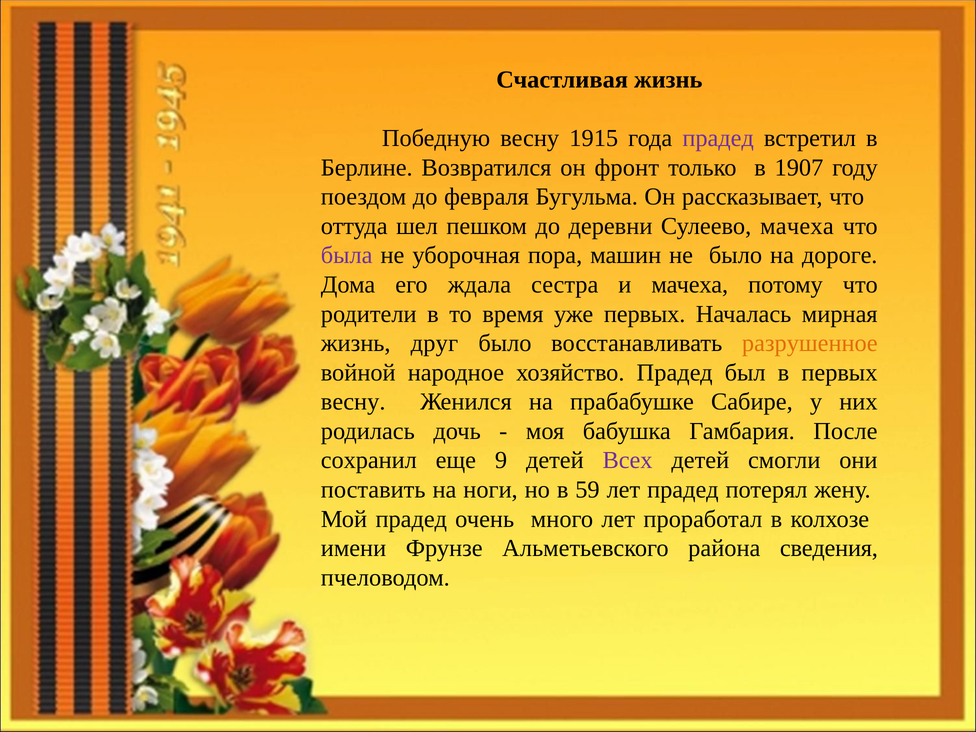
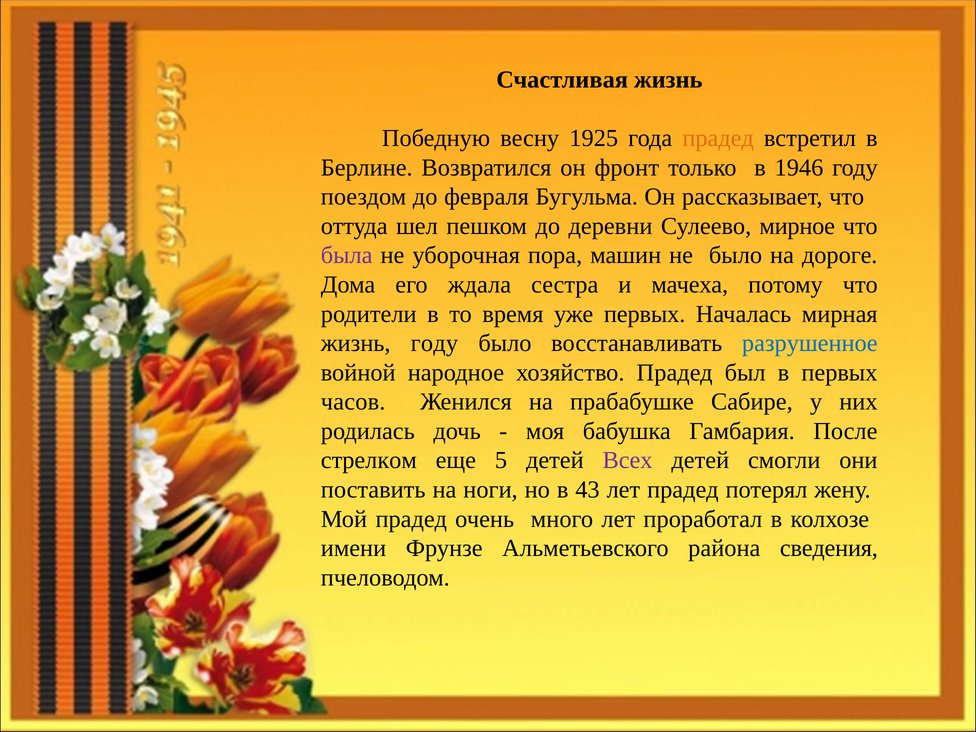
1915: 1915 -> 1925
прадед at (718, 138) colour: purple -> orange
1907: 1907 -> 1946
Сулеево мачеха: мачеха -> мирное
жизнь друг: друг -> году
разрушенное colour: orange -> blue
весну at (353, 402): весну -> часов
сохранил: сохранил -> стрелком
9: 9 -> 5
59: 59 -> 43
